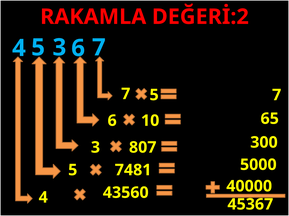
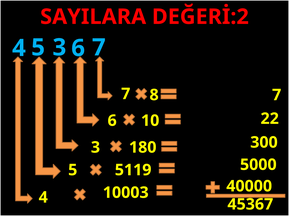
RAKAMLA: RAKAMLA -> SAYILARA
7 5: 5 -> 8
65: 65 -> 22
807: 807 -> 180
7481: 7481 -> 5119
43560: 43560 -> 10003
